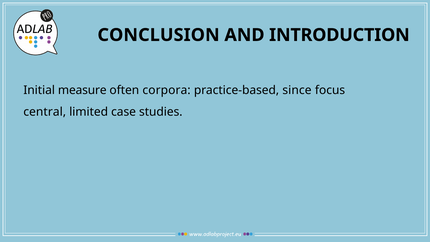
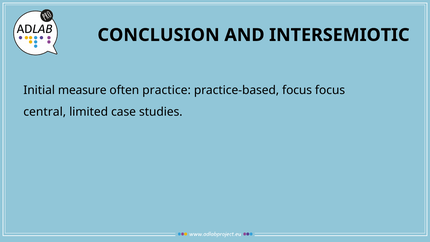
INTRODUCTION: INTRODUCTION -> INTERSEMIOTIC
corpora: corpora -> practice
practice-based since: since -> focus
